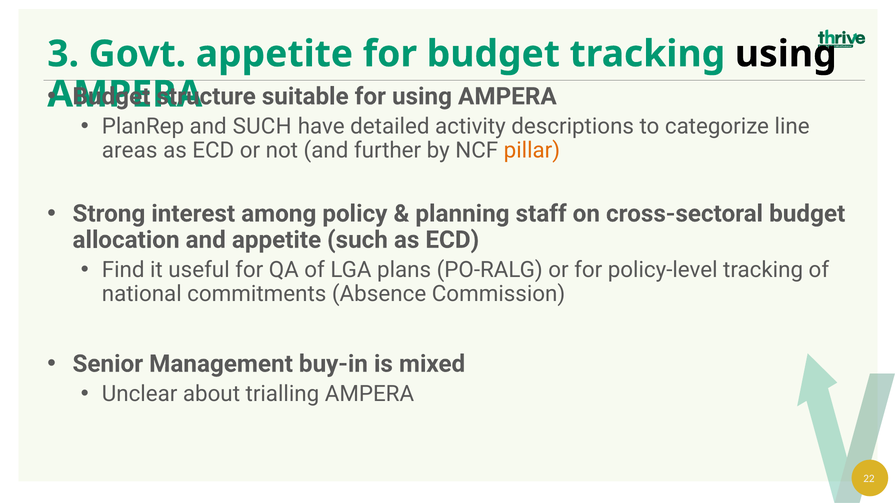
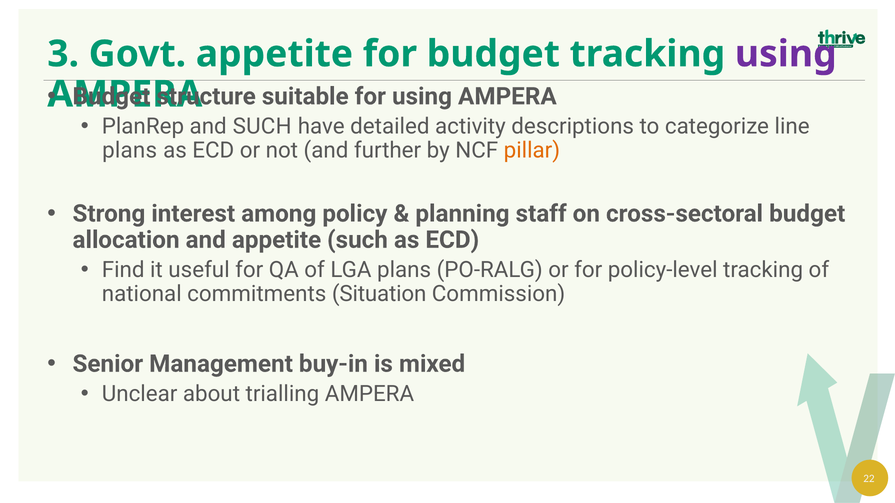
using at (786, 54) colour: black -> purple
areas at (130, 150): areas -> plans
Absence: Absence -> Situation
